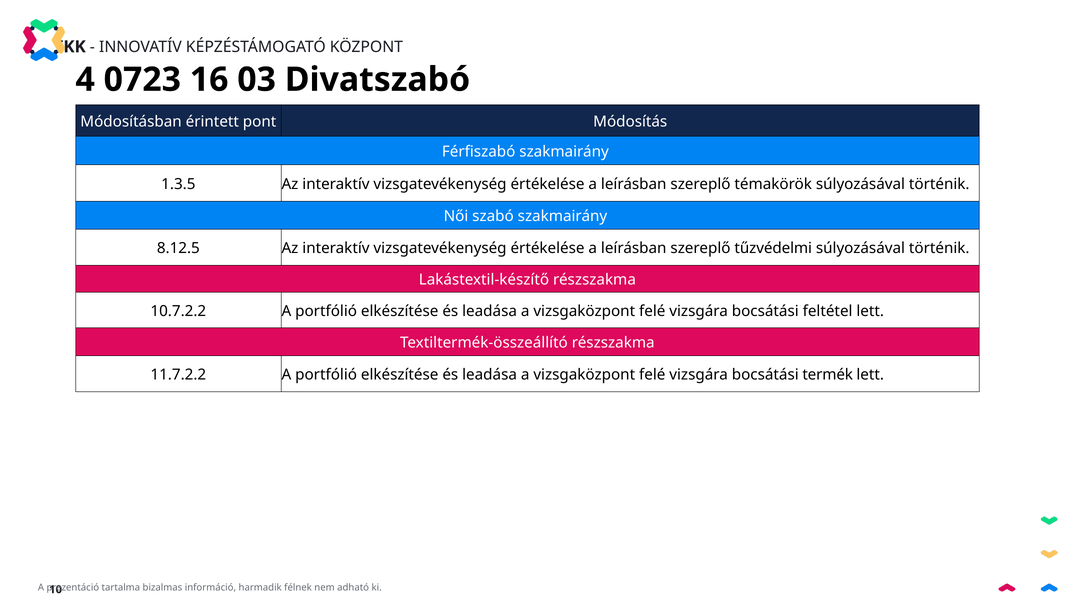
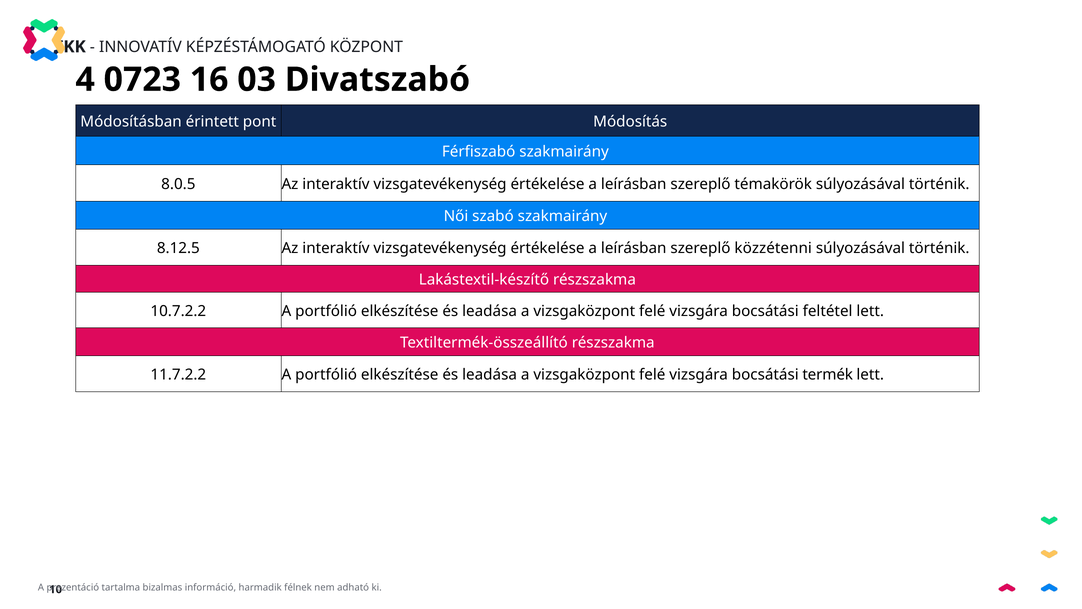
1.3.5: 1.3.5 -> 8.0.5
tűzvédelmi: tűzvédelmi -> közzétenni
